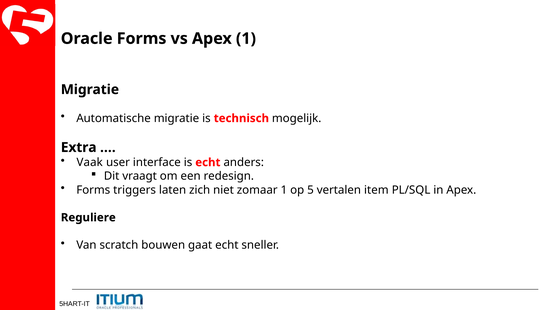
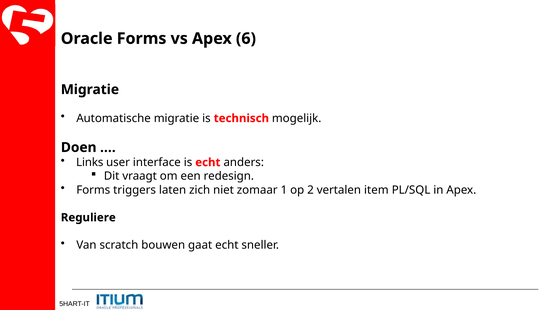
Apex 1: 1 -> 6
Extra: Extra -> Doen
Vaak: Vaak -> Links
5: 5 -> 2
